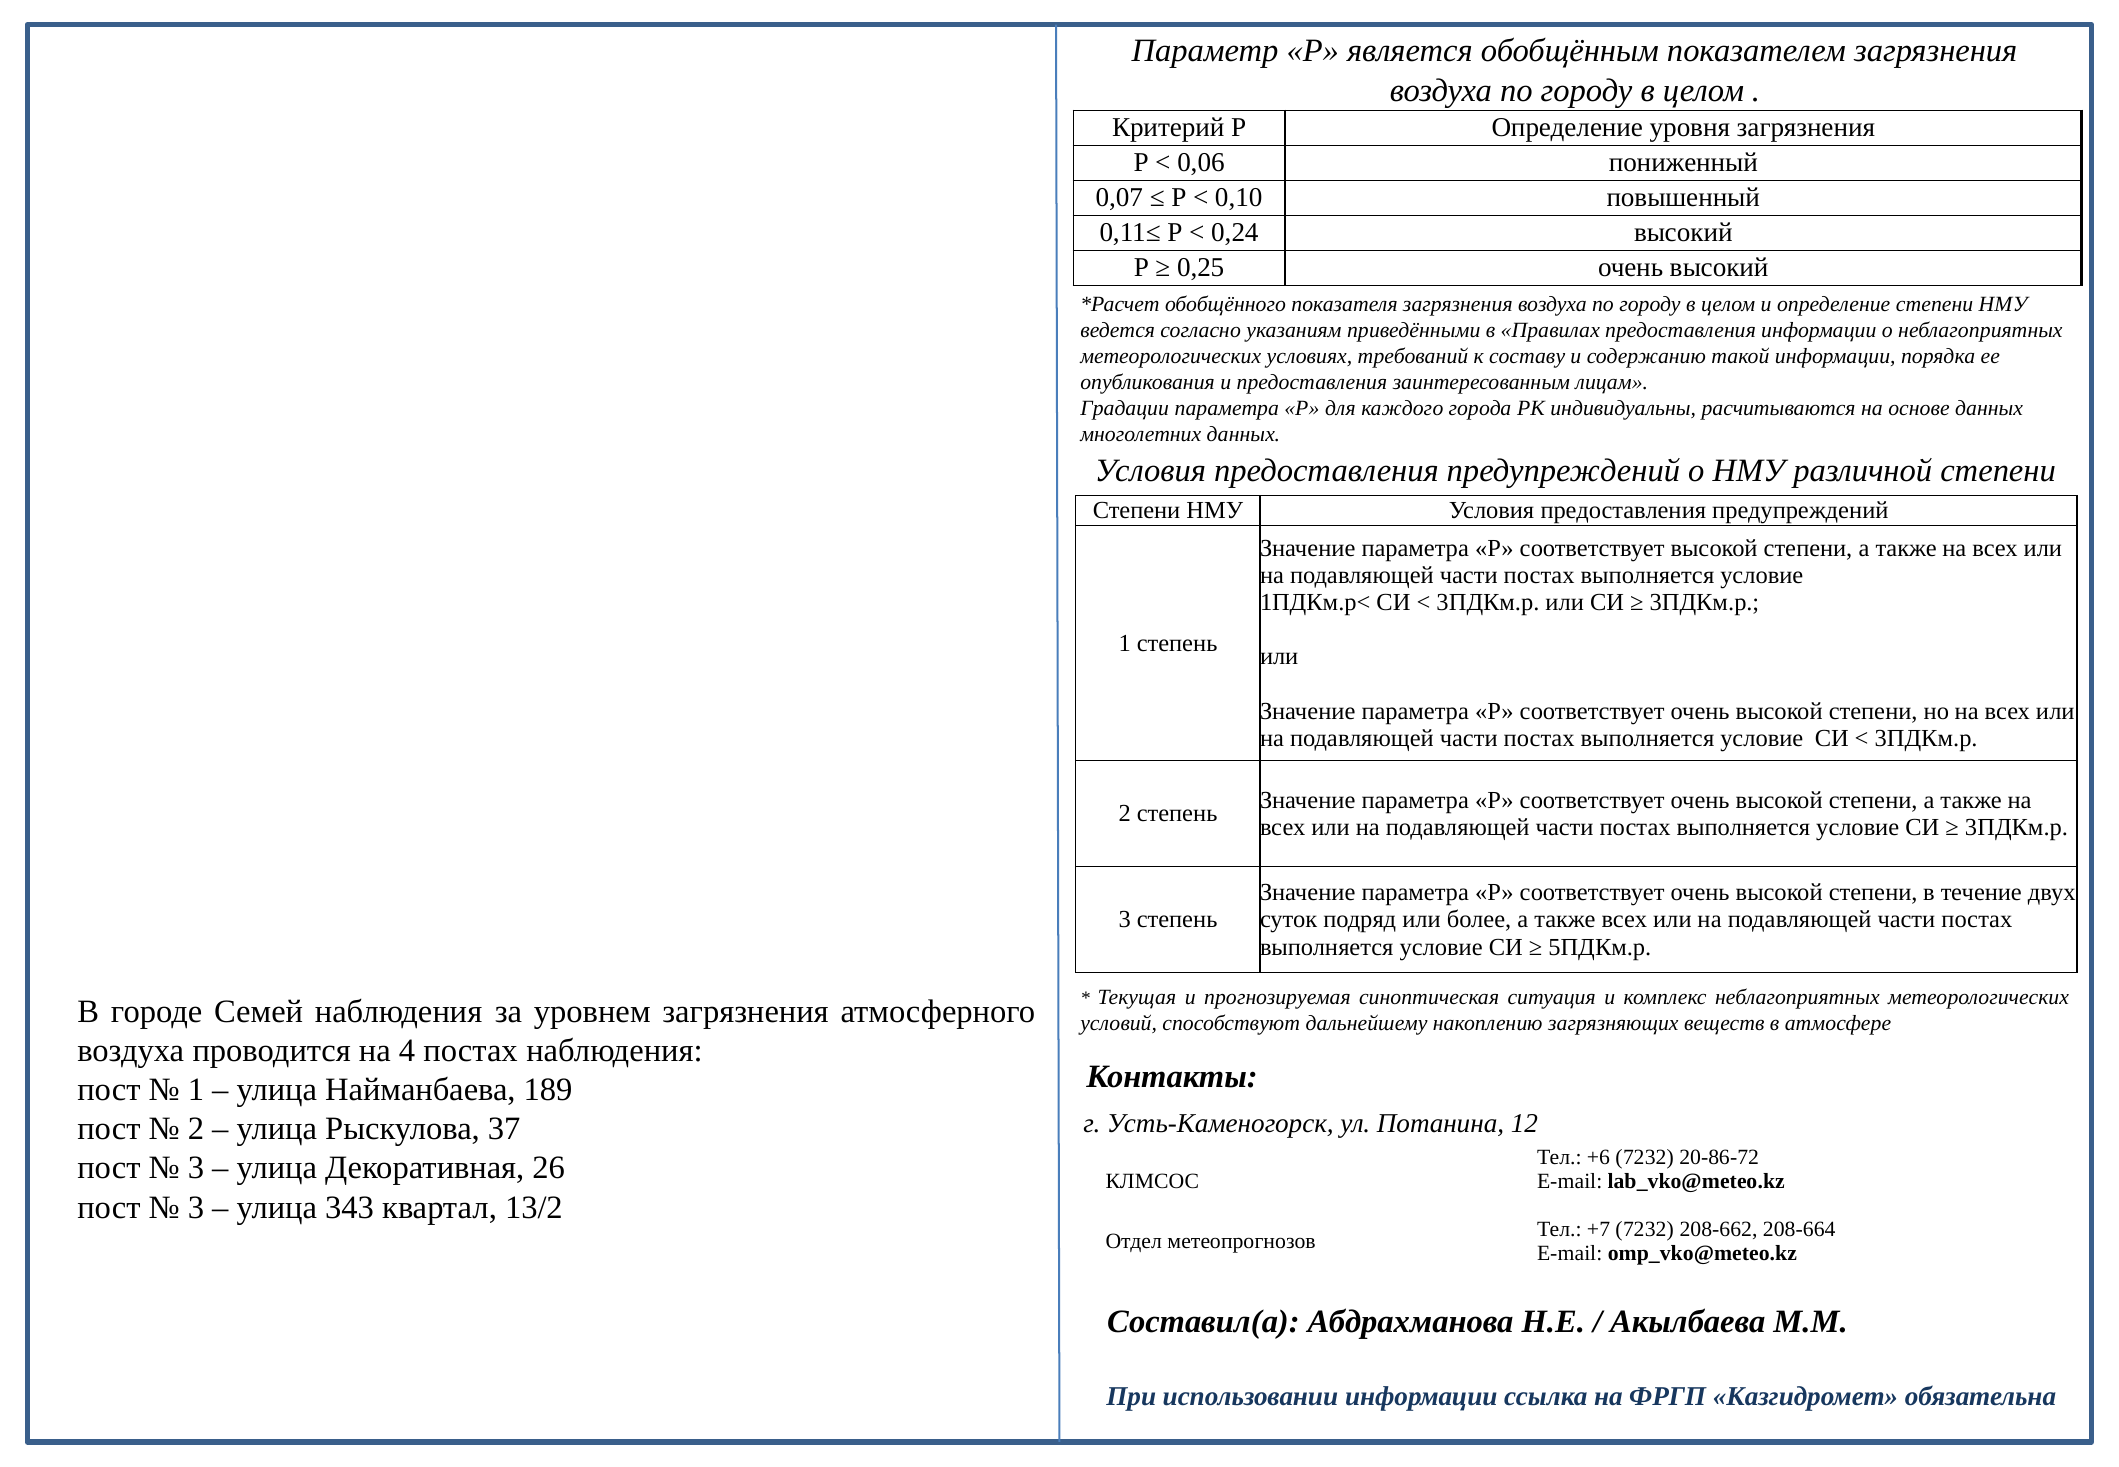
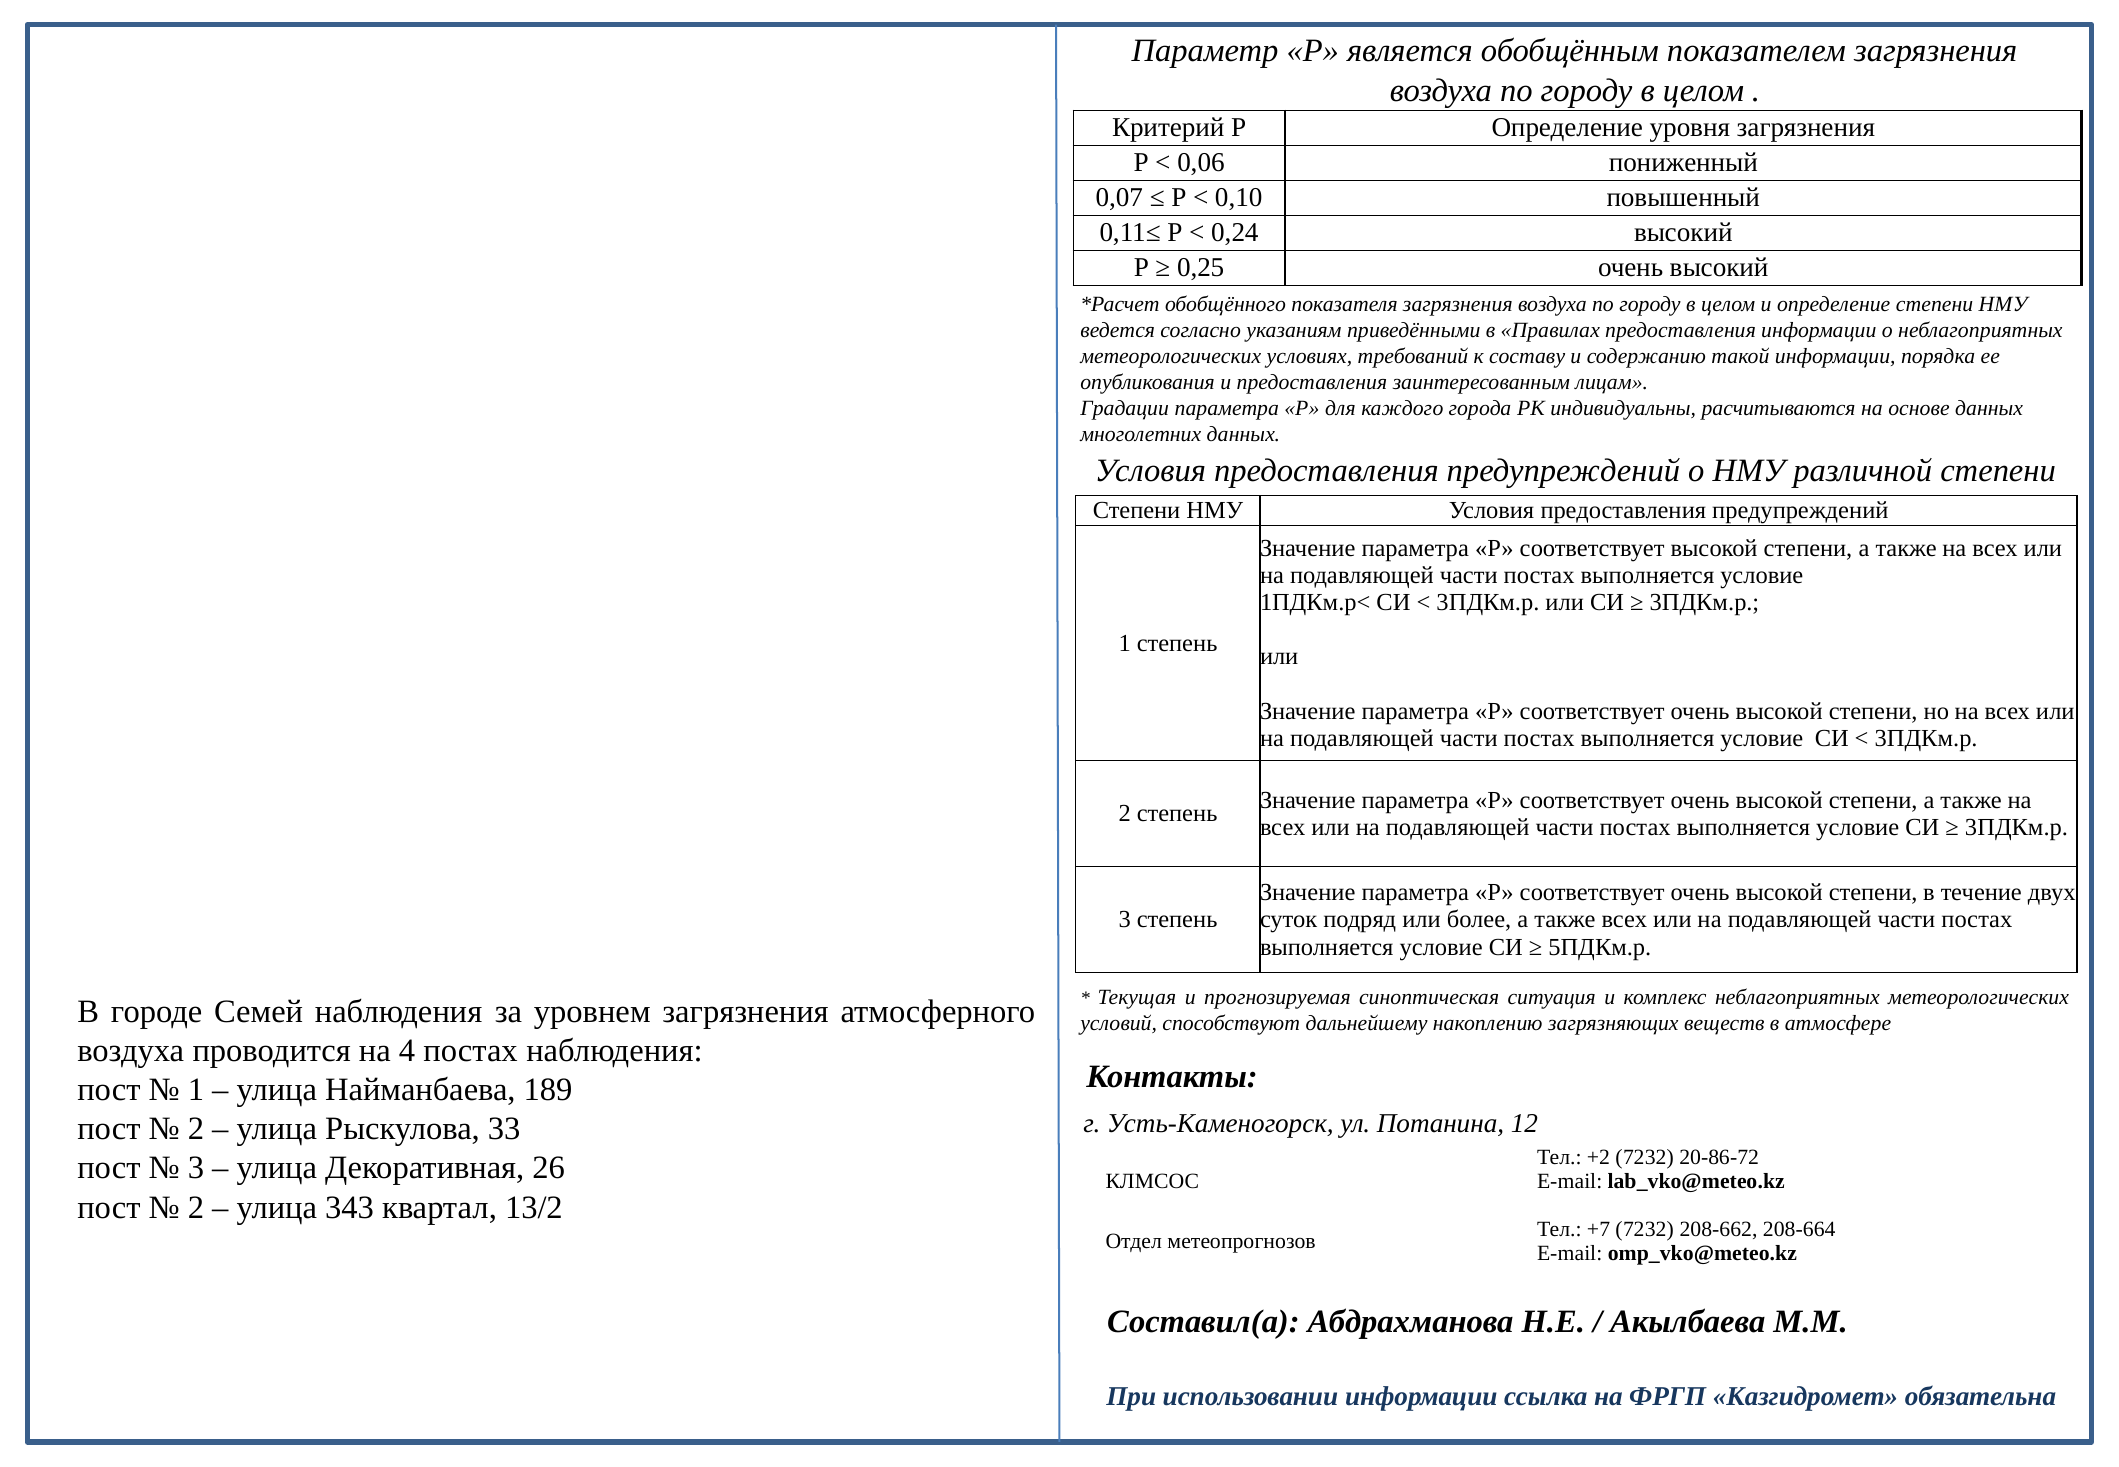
37: 37 -> 33
+6: +6 -> +2
3 at (196, 1207): 3 -> 2
